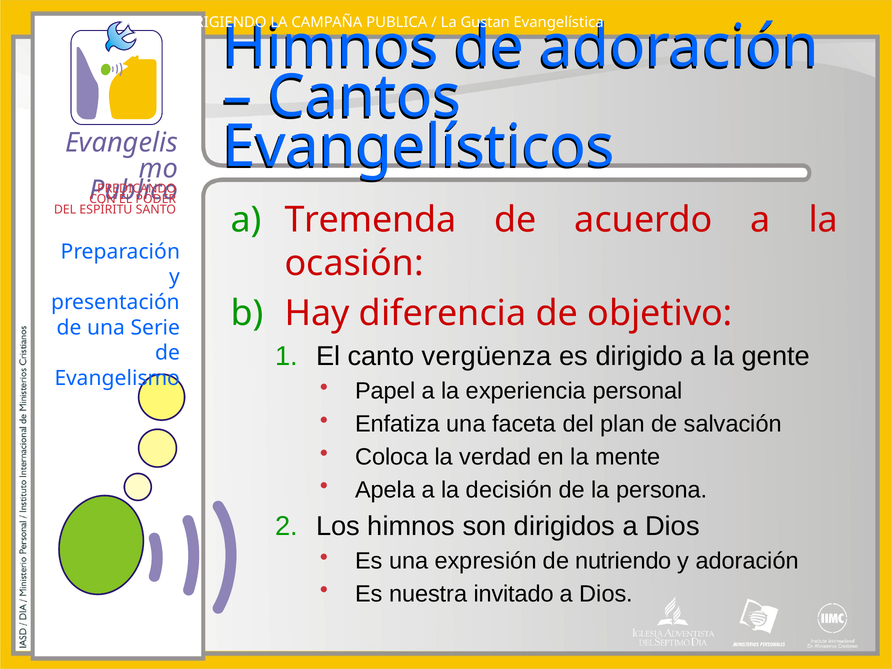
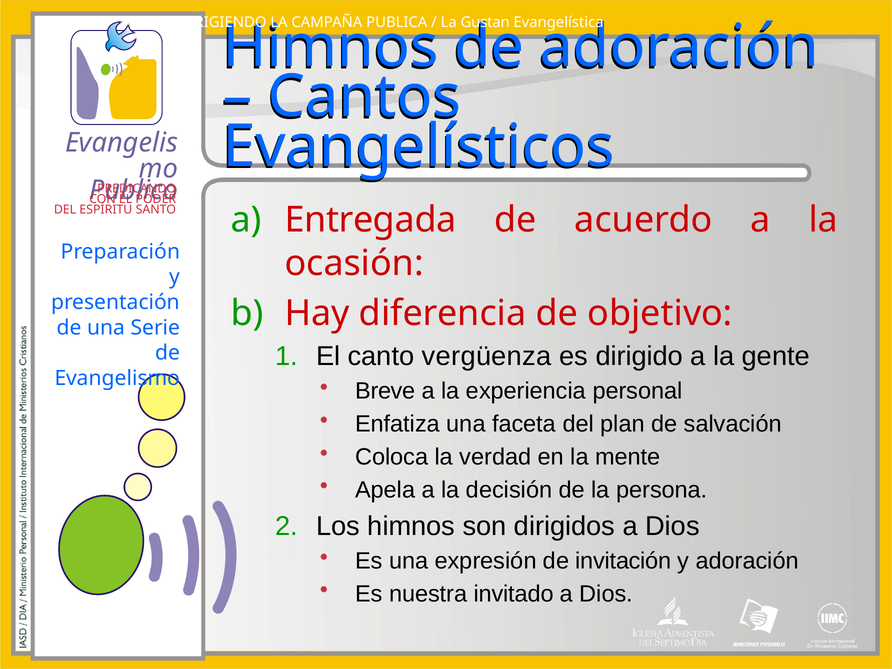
Tremenda: Tremenda -> Entregada
Papel: Papel -> Breve
nutriendo: nutriendo -> invitación
